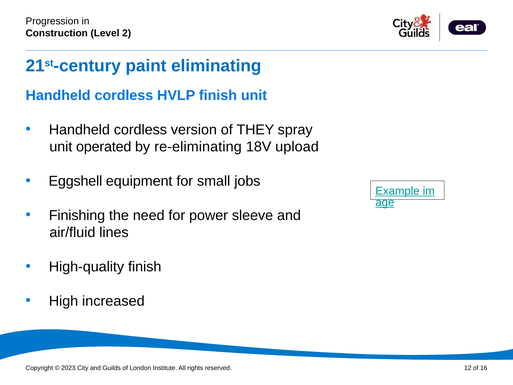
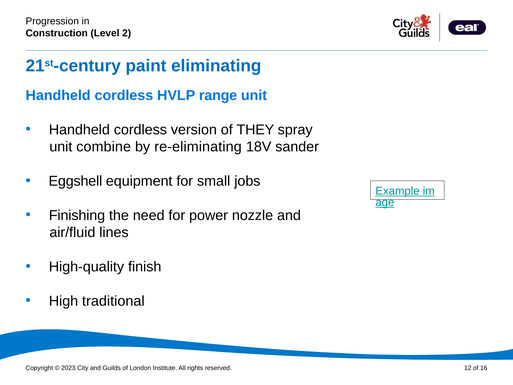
HVLP finish: finish -> range
operated: operated -> combine
upload: upload -> sander
sleeve: sleeve -> nozzle
increased: increased -> traditional
